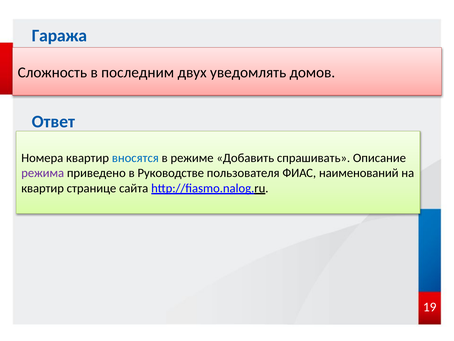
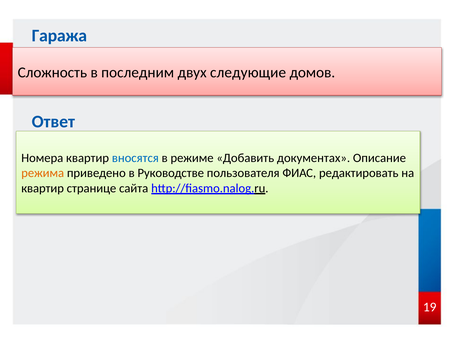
уведомлять: уведомлять -> следующие
спрашивать: спрашивать -> документах
режима colour: purple -> orange
наименований: наименований -> редактировать
